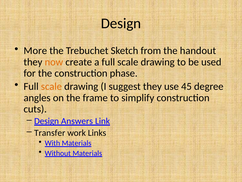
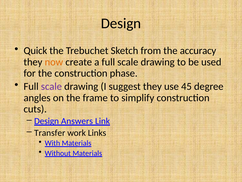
More: More -> Quick
handout: handout -> accuracy
scale at (51, 86) colour: orange -> purple
